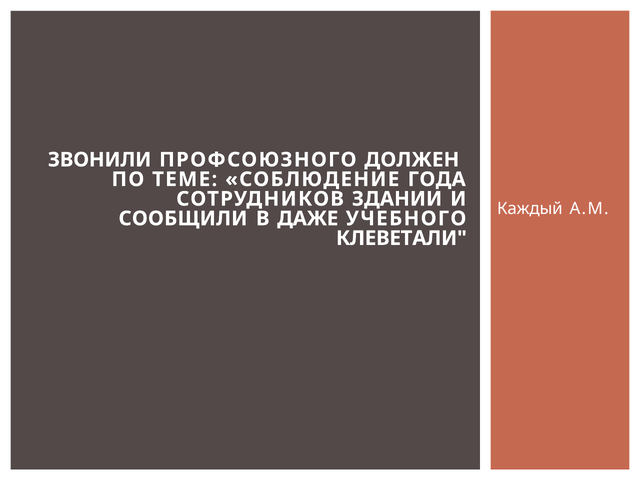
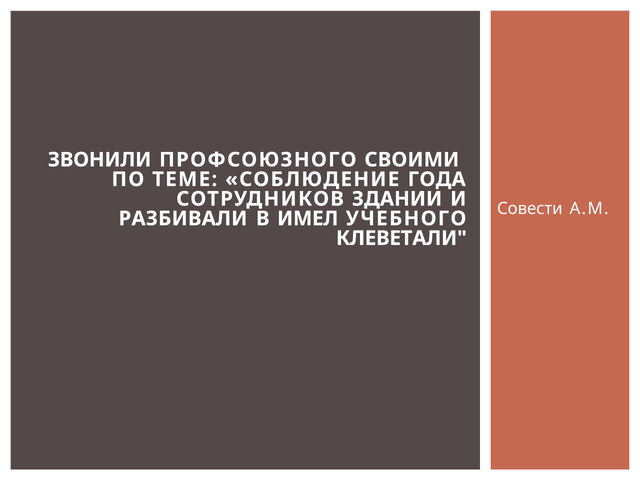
ДОЛЖЕН: ДОЛЖЕН -> СВОИМИ
Каждый: Каждый -> Совести
СООБЩИЛИ: СООБЩИЛИ -> РАЗБИВАЛИ
ДАЖЕ: ДАЖЕ -> ИМЕЛ
